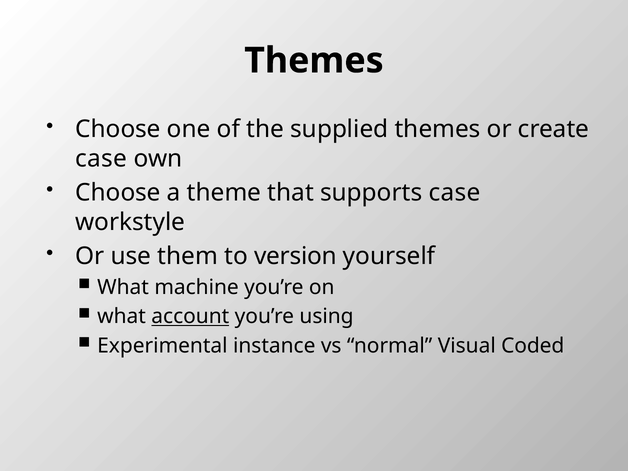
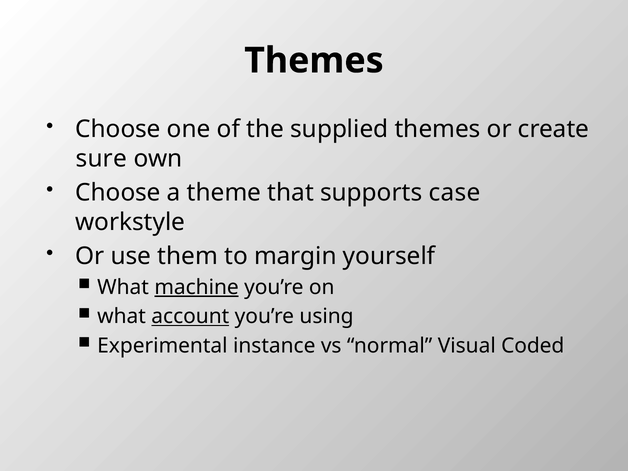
case at (101, 159): case -> sure
version: version -> margin
machine underline: none -> present
